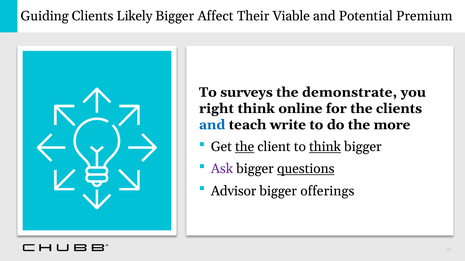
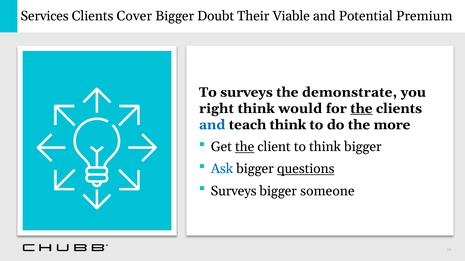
Guiding: Guiding -> Services
Likely: Likely -> Cover
Affect: Affect -> Doubt
online: online -> would
the at (361, 109) underline: none -> present
teach write: write -> think
think at (325, 147) underline: present -> none
Ask colour: purple -> blue
Advisor at (234, 191): Advisor -> Surveys
offerings: offerings -> someone
